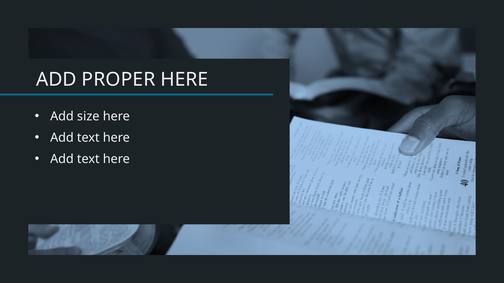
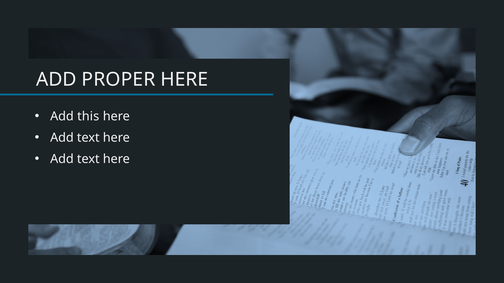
size: size -> this
